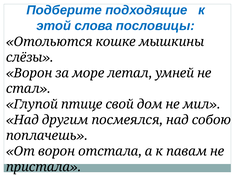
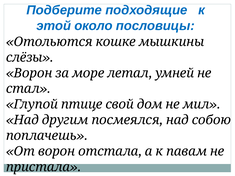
слова: слова -> около
